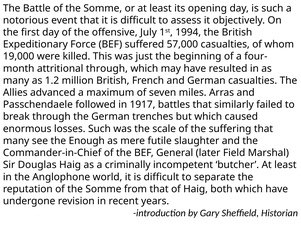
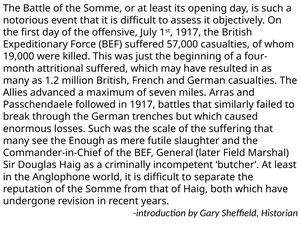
1st 1994: 1994 -> 1917
attritional through: through -> suffered
